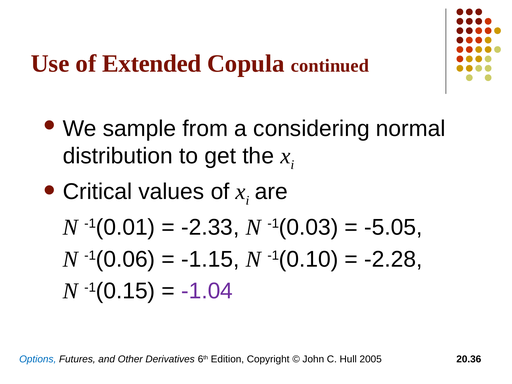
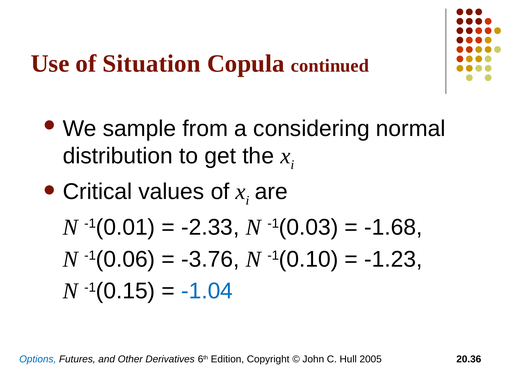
Extended: Extended -> Situation
-5.05: -5.05 -> -1.68
-1.15: -1.15 -> -3.76
-2.28: -2.28 -> -1.23
-1.04 colour: purple -> blue
